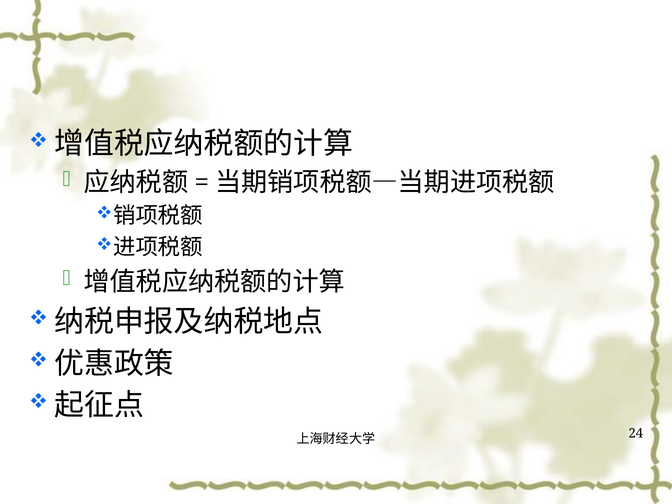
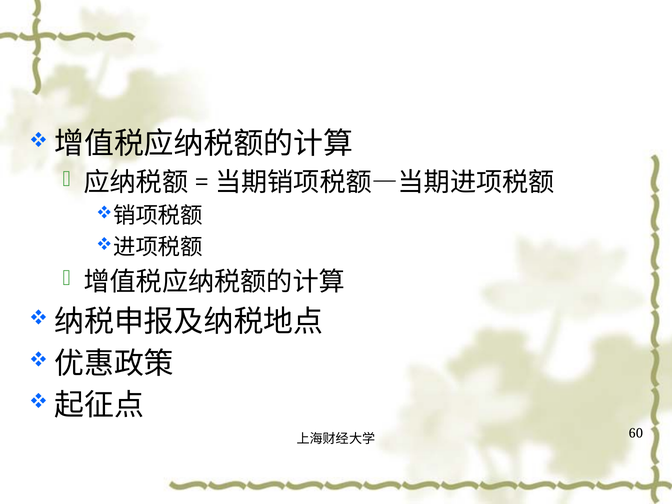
24: 24 -> 60
